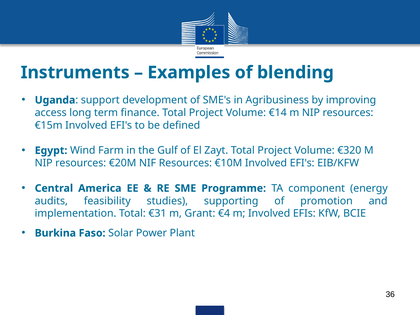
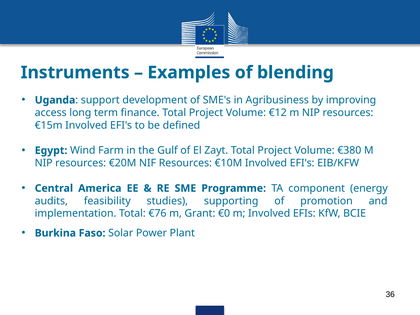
€14: €14 -> €12
€320: €320 -> €380
€31: €31 -> €76
€4: €4 -> €0
